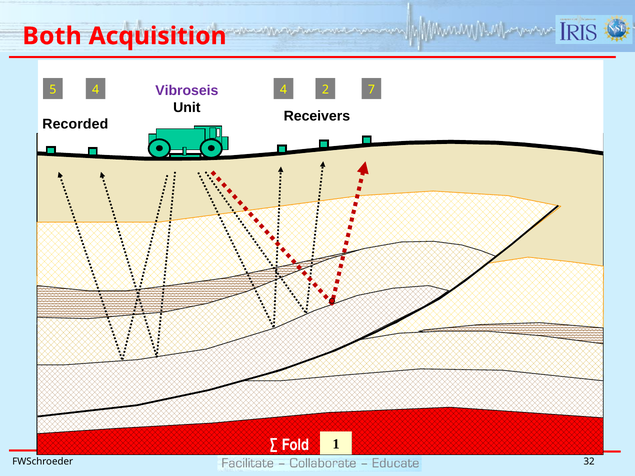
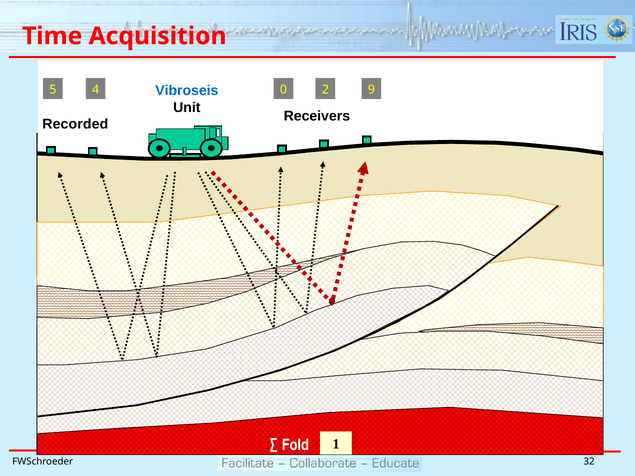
Both: Both -> Time
Vibroseis colour: purple -> blue
4 4: 4 -> 0
7: 7 -> 9
